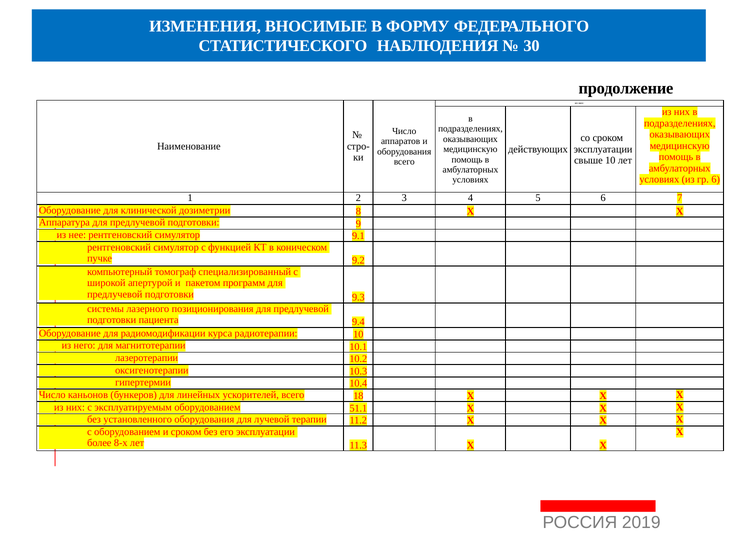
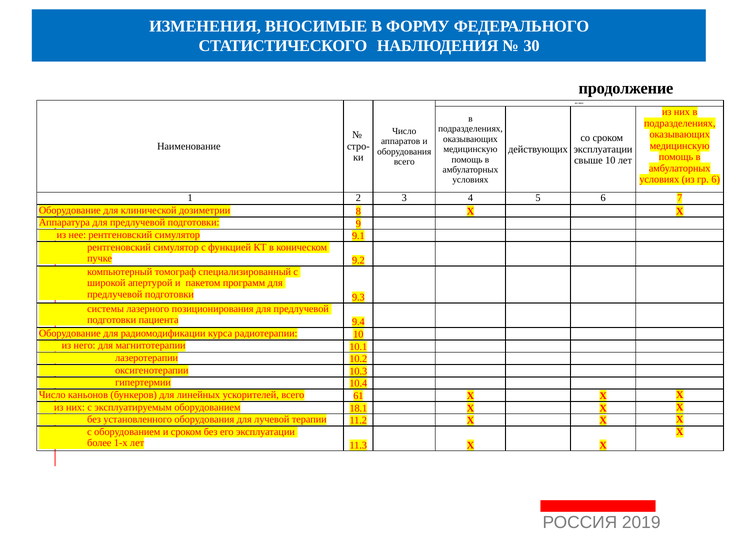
18: 18 -> 61
51.1: 51.1 -> 18.1
8-х: 8-х -> 1-х
